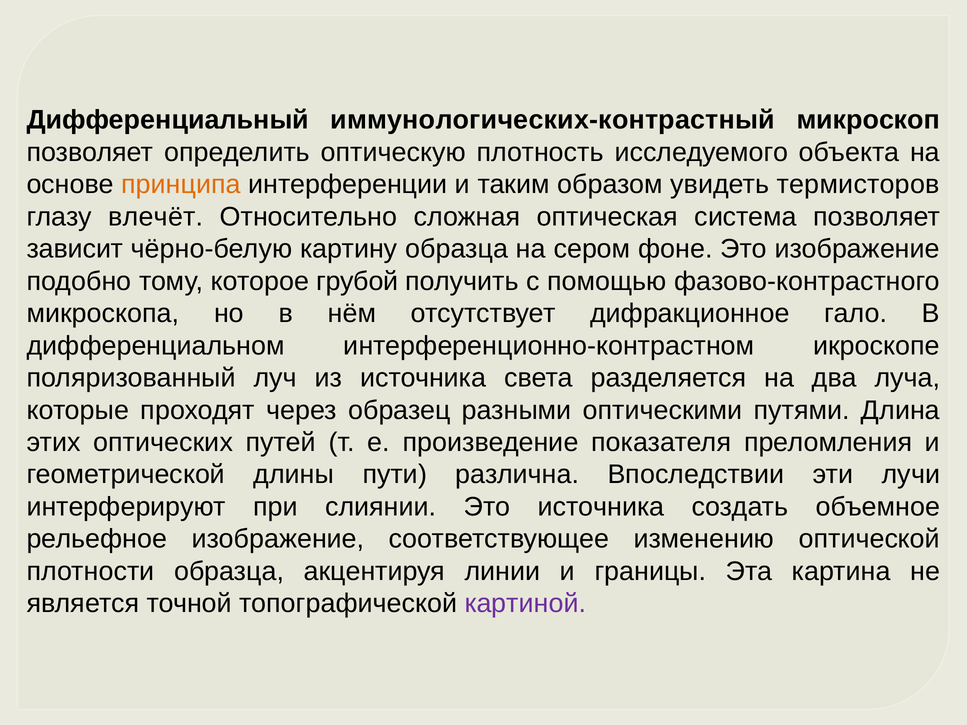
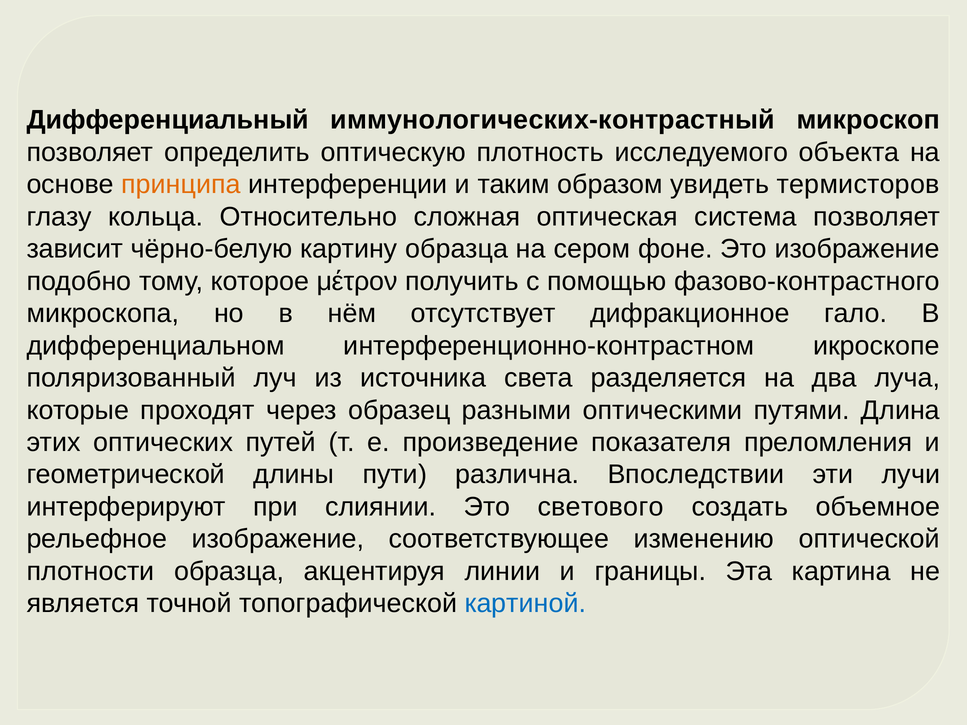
влечёт: влечёт -> кольца
грубой: грубой -> μέτρον
Это источника: источника -> светового
картиной colour: purple -> blue
